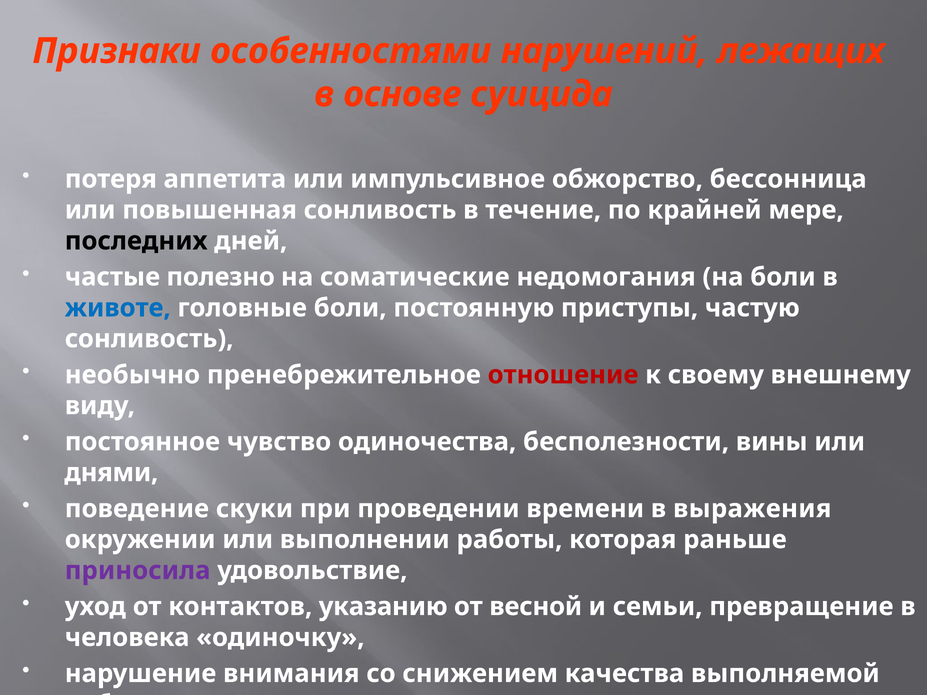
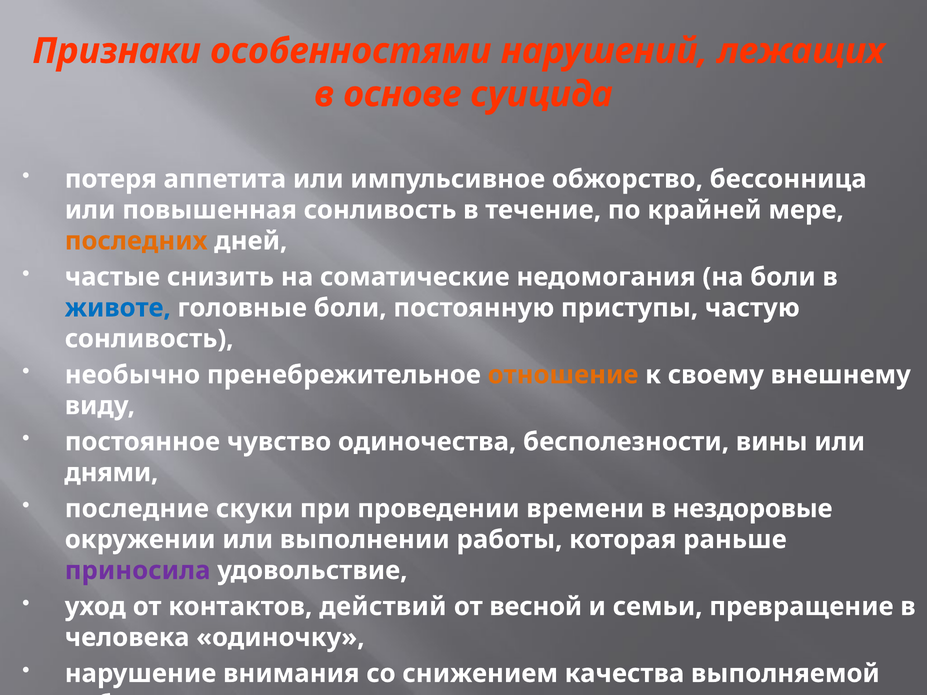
последних colour: black -> orange
полезно: полезно -> снизить
отношение colour: red -> orange
поведение: поведение -> последние
выражения: выражения -> нездоровые
указанию: указанию -> действий
